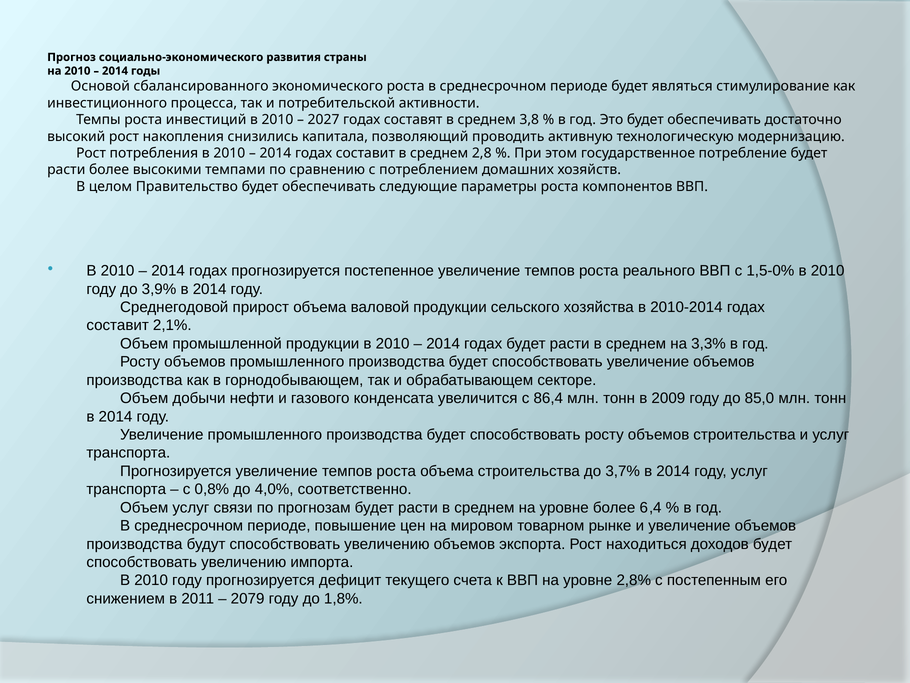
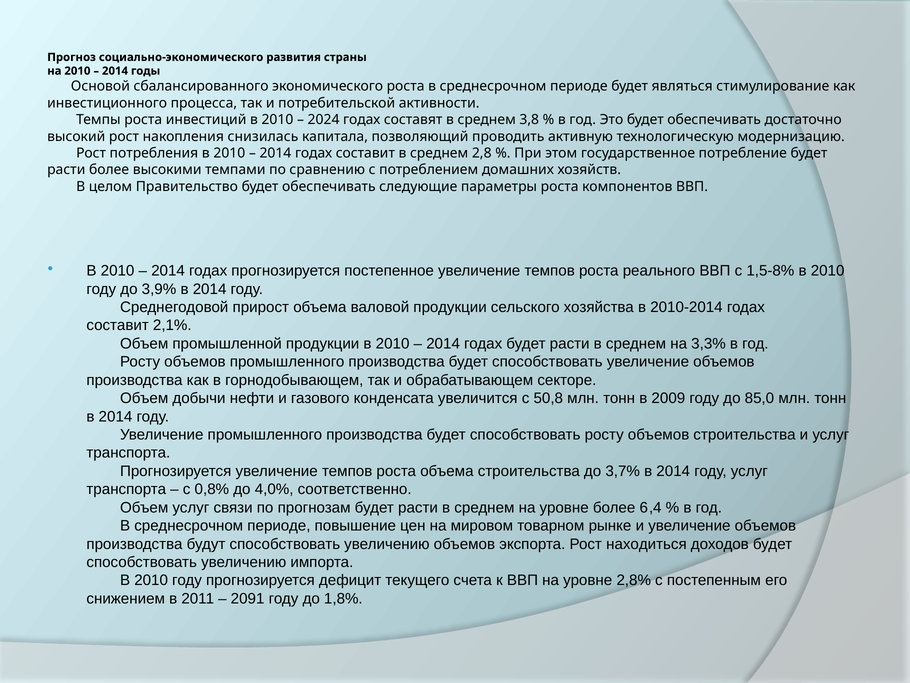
2027: 2027 -> 2024
снизились: снизились -> снизилась
1,5-0%: 1,5-0% -> 1,5-8%
86,4: 86,4 -> 50,8
2079: 2079 -> 2091
